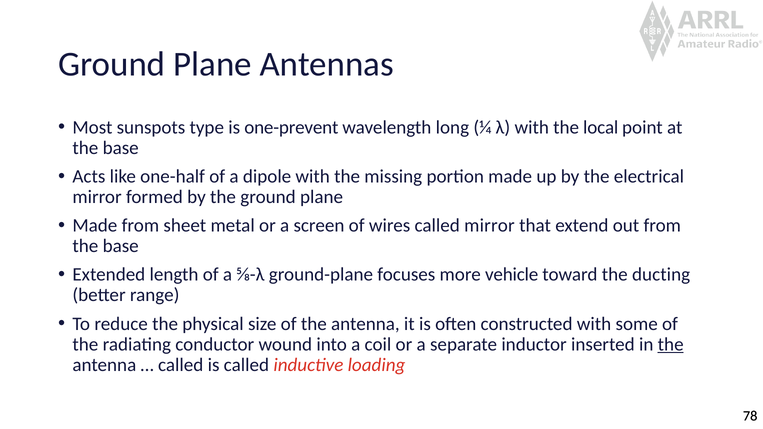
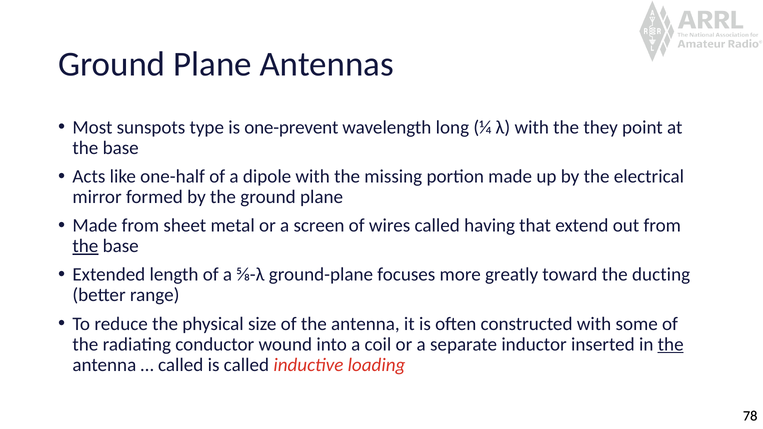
local: local -> they
called mirror: mirror -> having
the at (85, 246) underline: none -> present
vehicle: vehicle -> greatly
